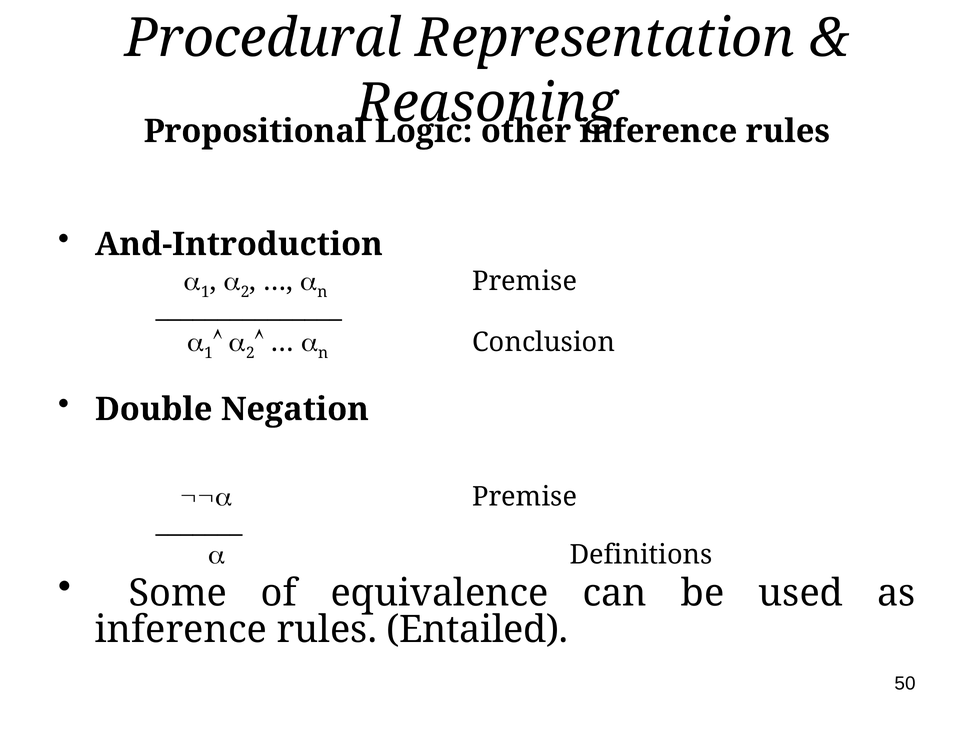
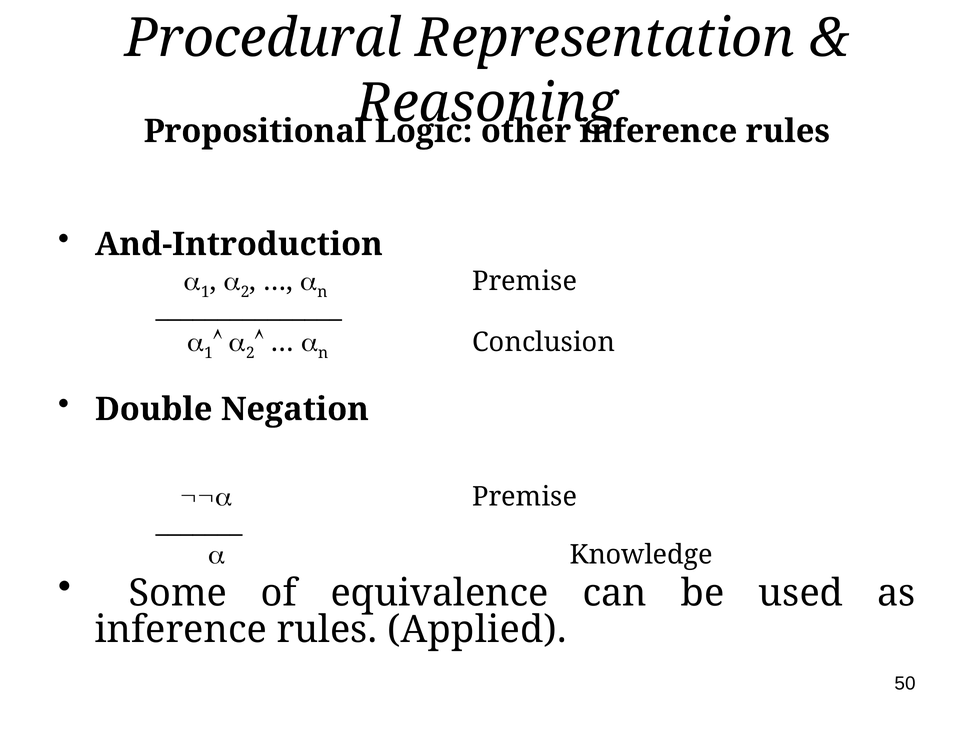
Definitions: Definitions -> Knowledge
Entailed: Entailed -> Applied
